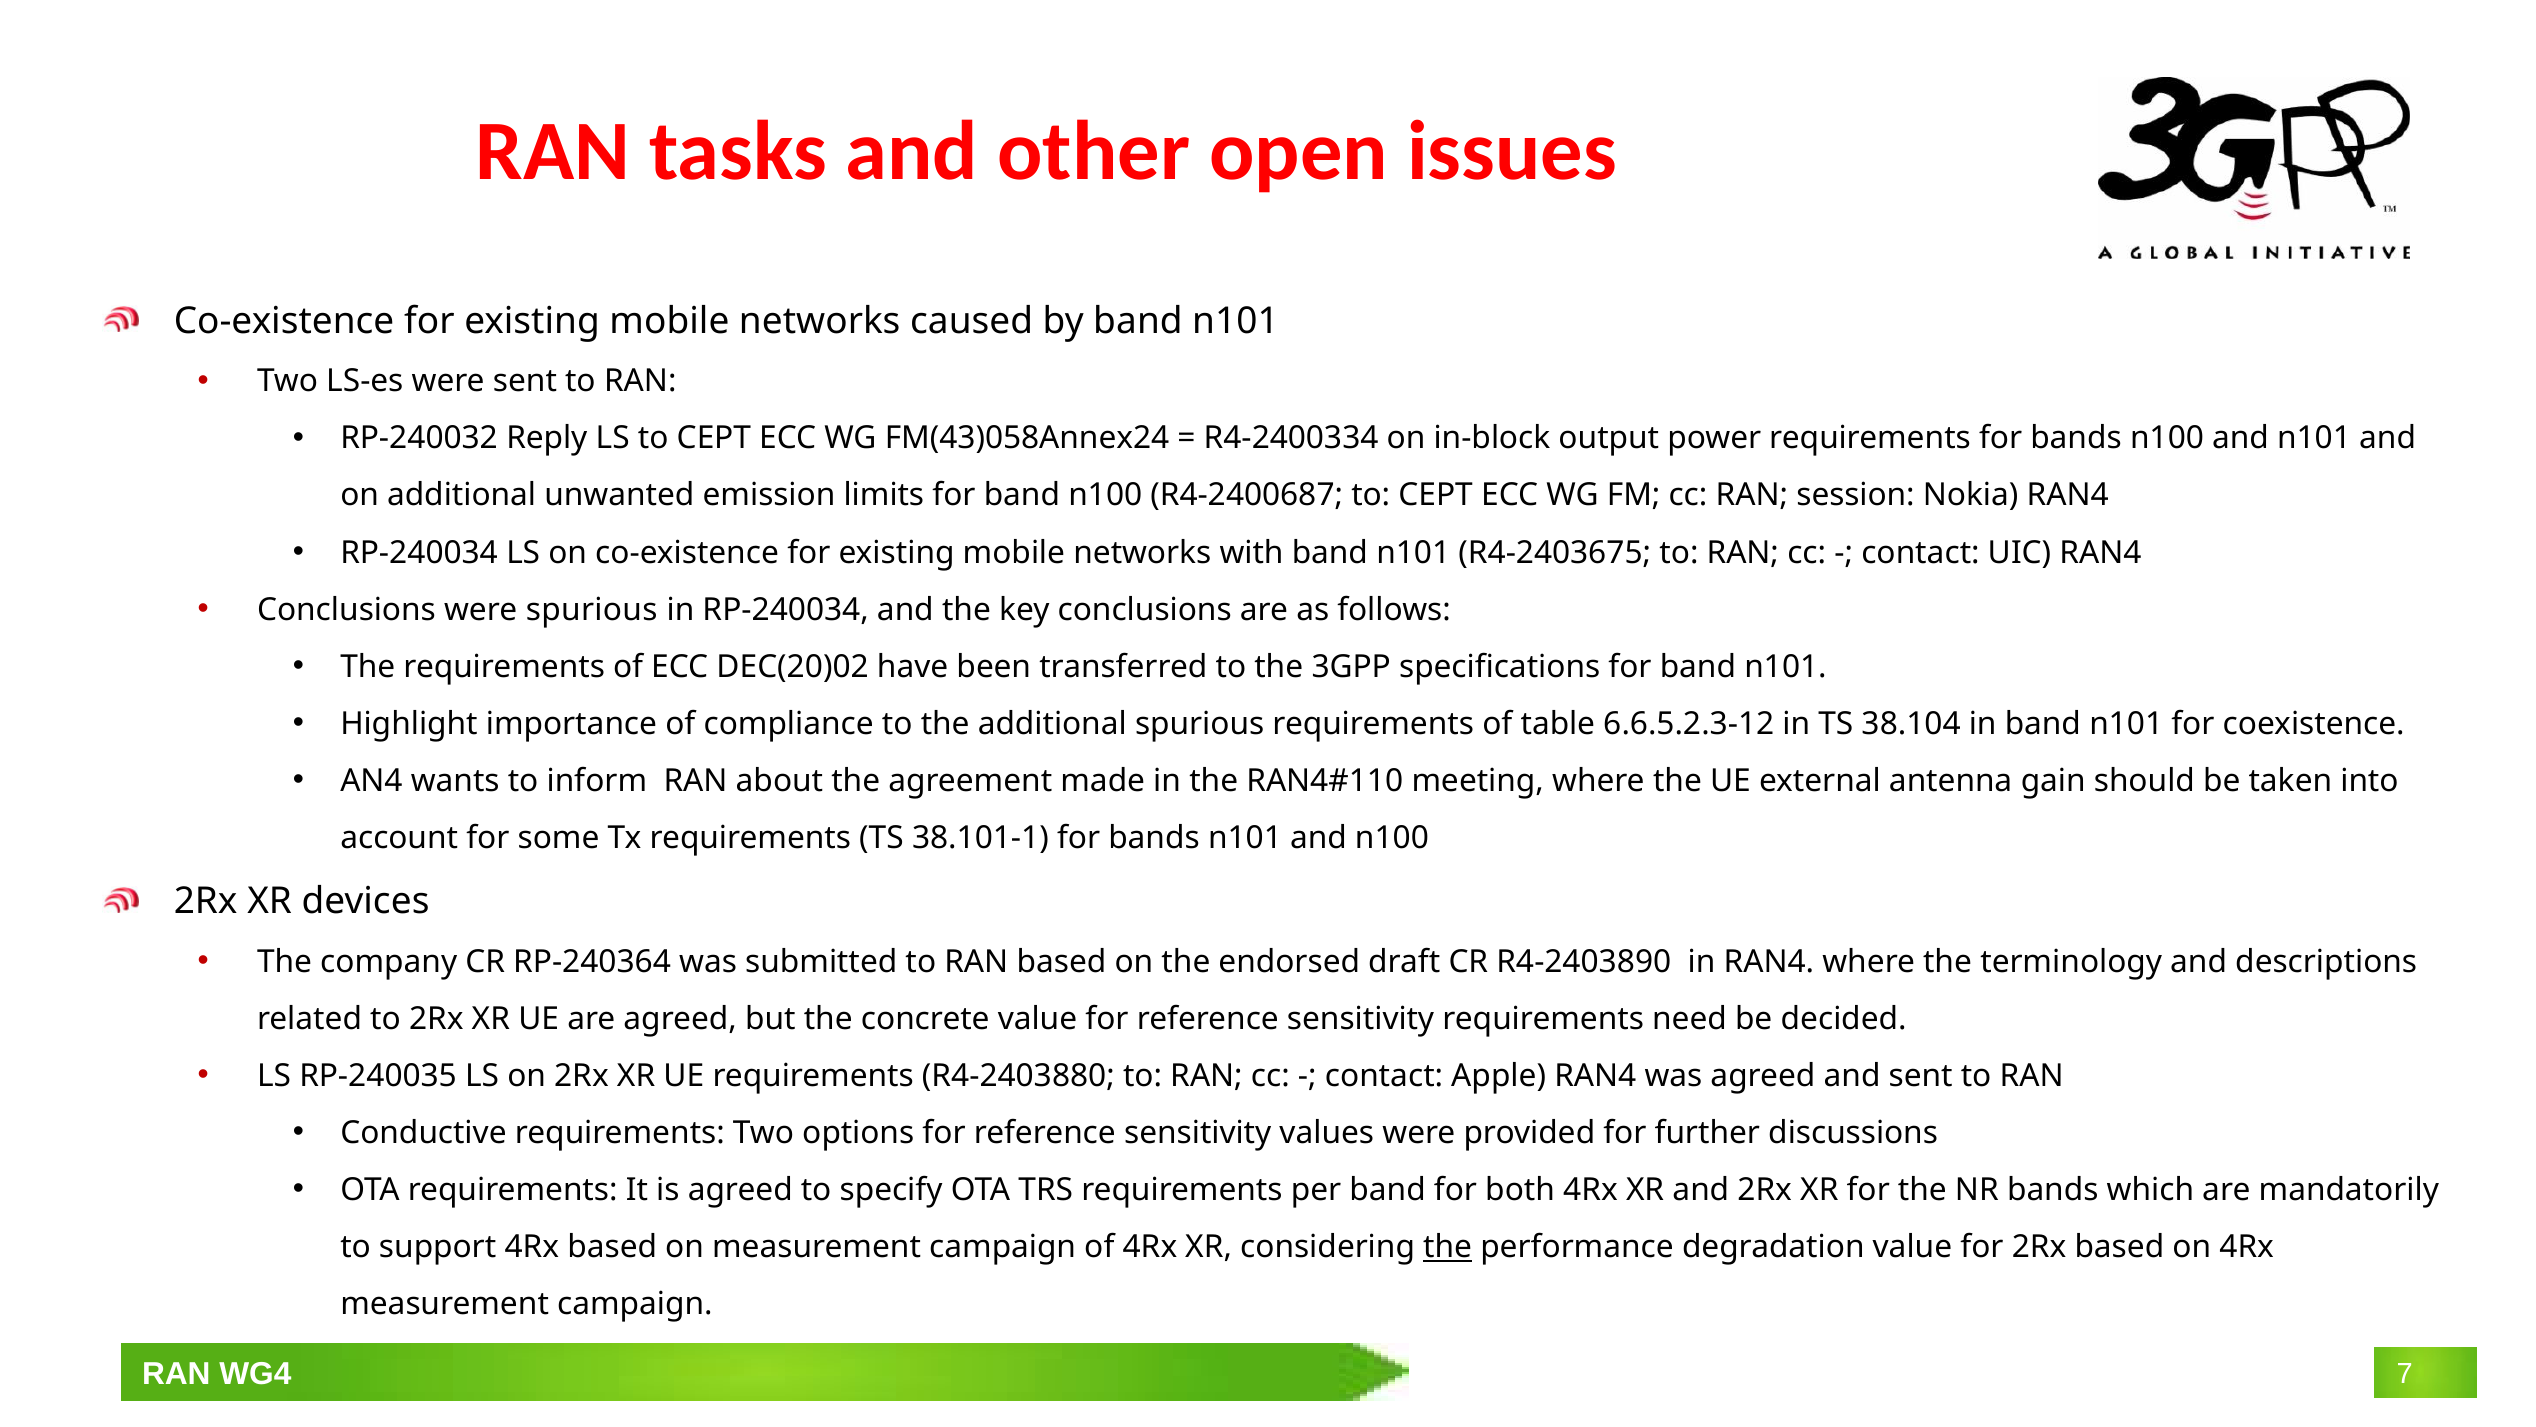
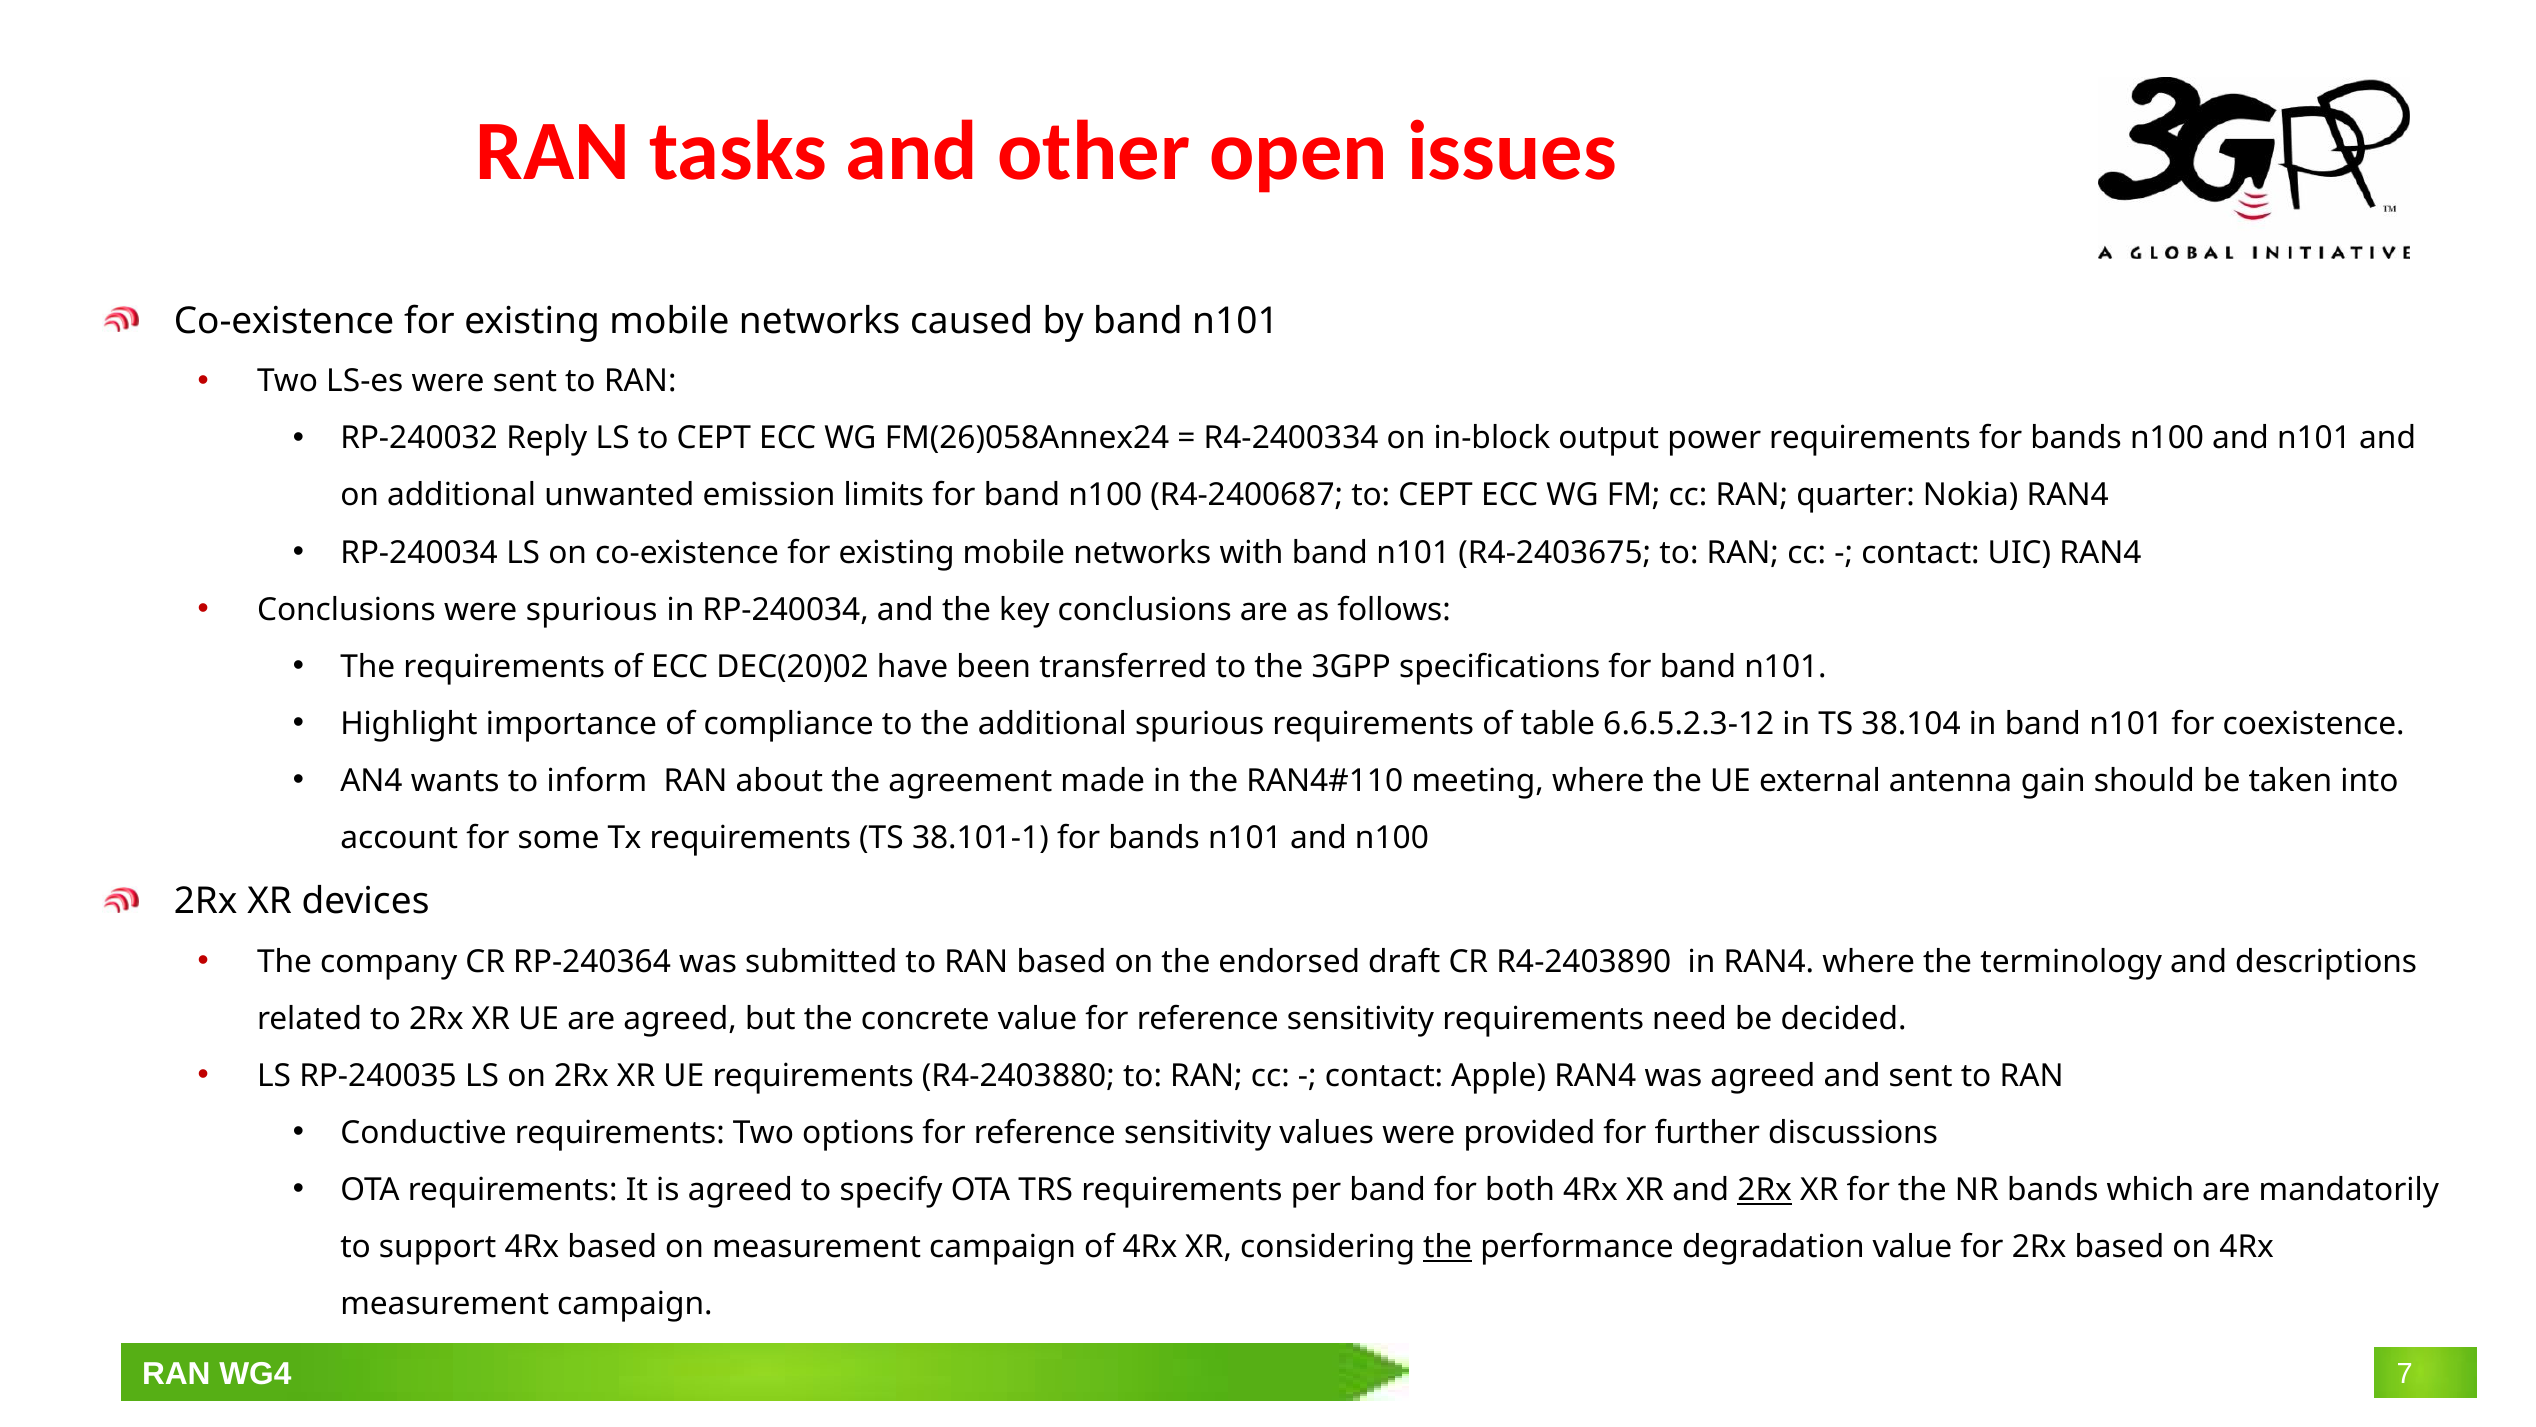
FM(43)058Annex24: FM(43)058Annex24 -> FM(26)058Annex24
session: session -> quarter
2Rx at (1765, 1190) underline: none -> present
